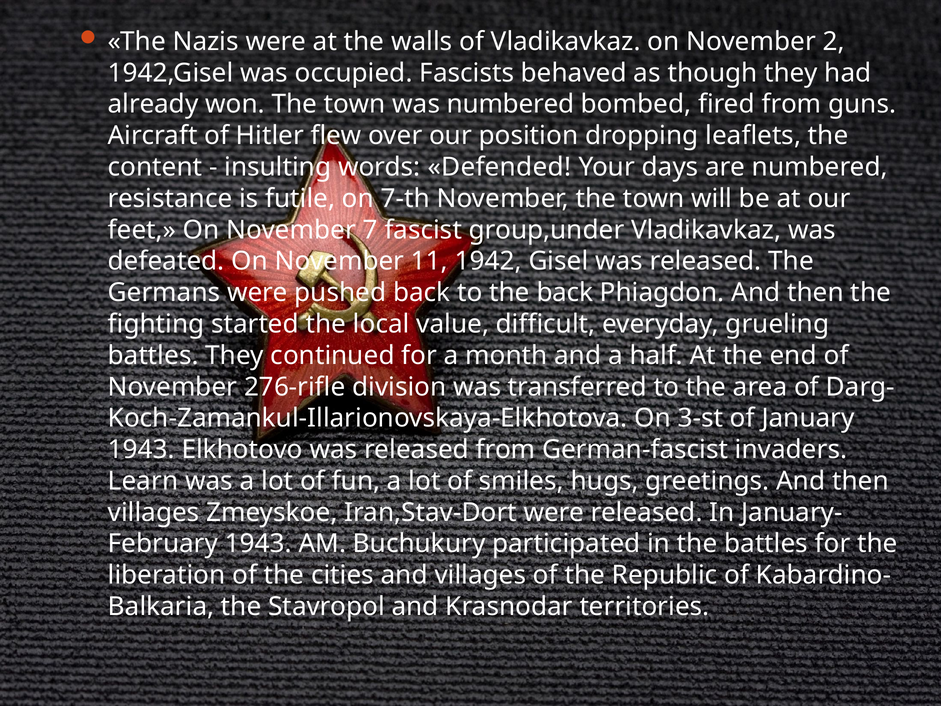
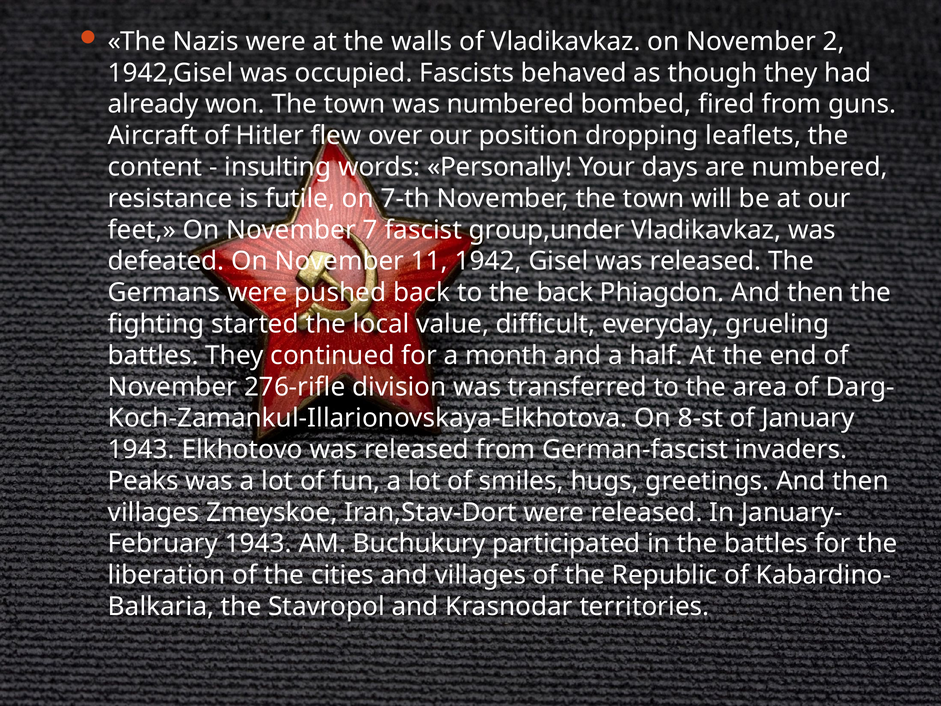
Defended: Defended -> Personally
3-st: 3-st -> 8-st
Learn: Learn -> Peaks
